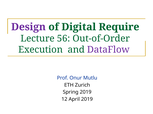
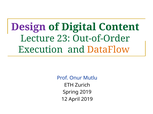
Require: Require -> Content
56: 56 -> 23
DataFlow colour: purple -> orange
